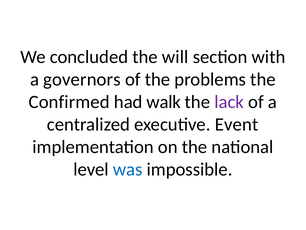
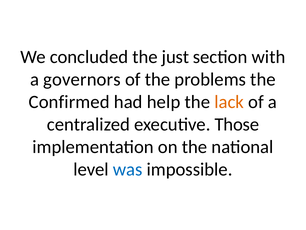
will: will -> just
walk: walk -> help
lack colour: purple -> orange
Event: Event -> Those
